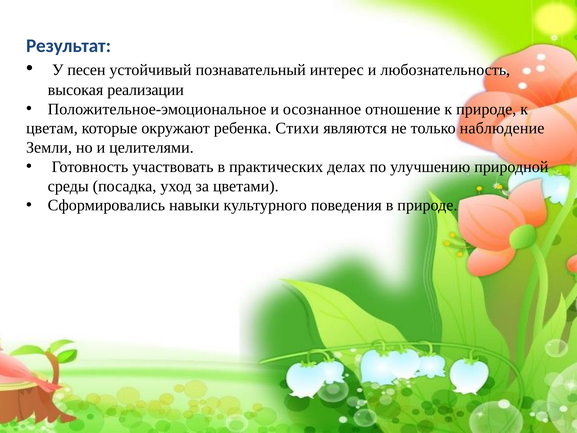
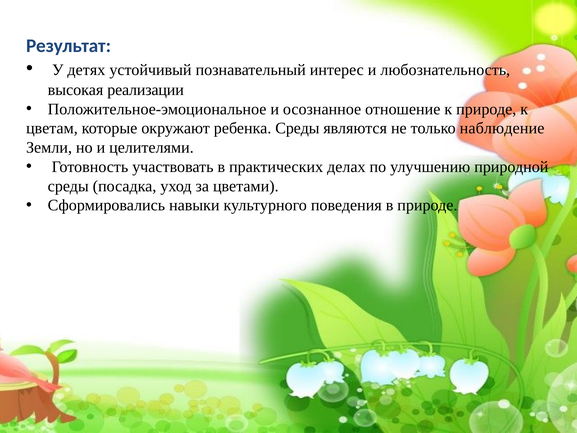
песен: песен -> детях
ребенка Стихи: Стихи -> Среды
